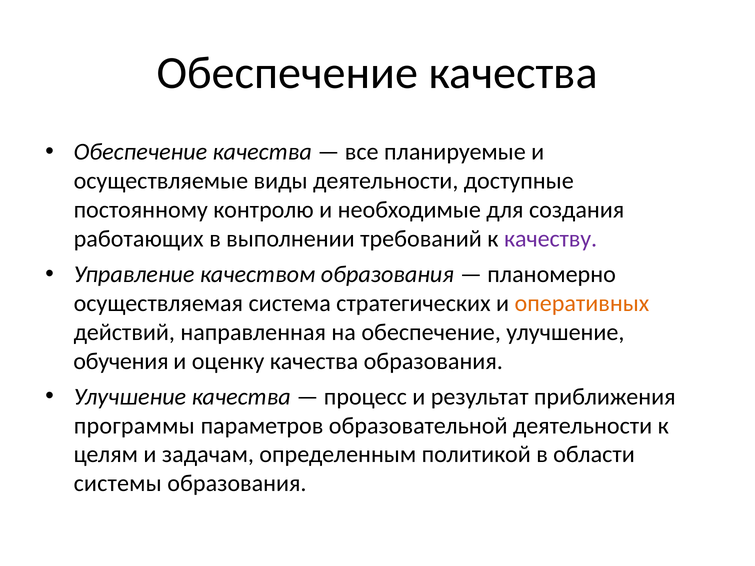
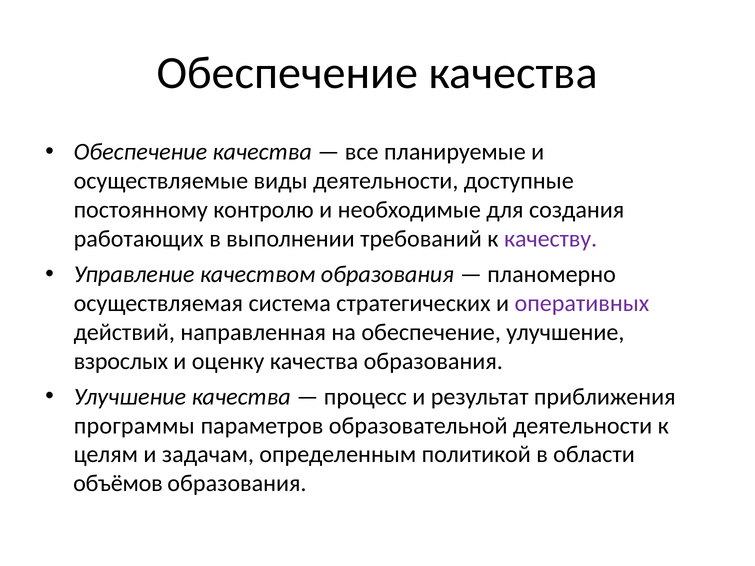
оперативных colour: orange -> purple
обучения: обучения -> взрослых
системы: системы -> объёмов
